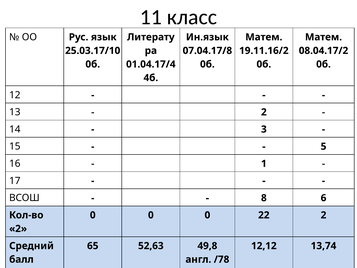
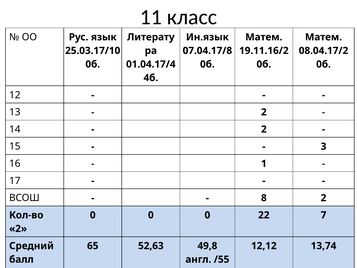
3 at (264, 129): 3 -> 2
5: 5 -> 3
8 6: 6 -> 2
22 2: 2 -> 7
/78: /78 -> /55
